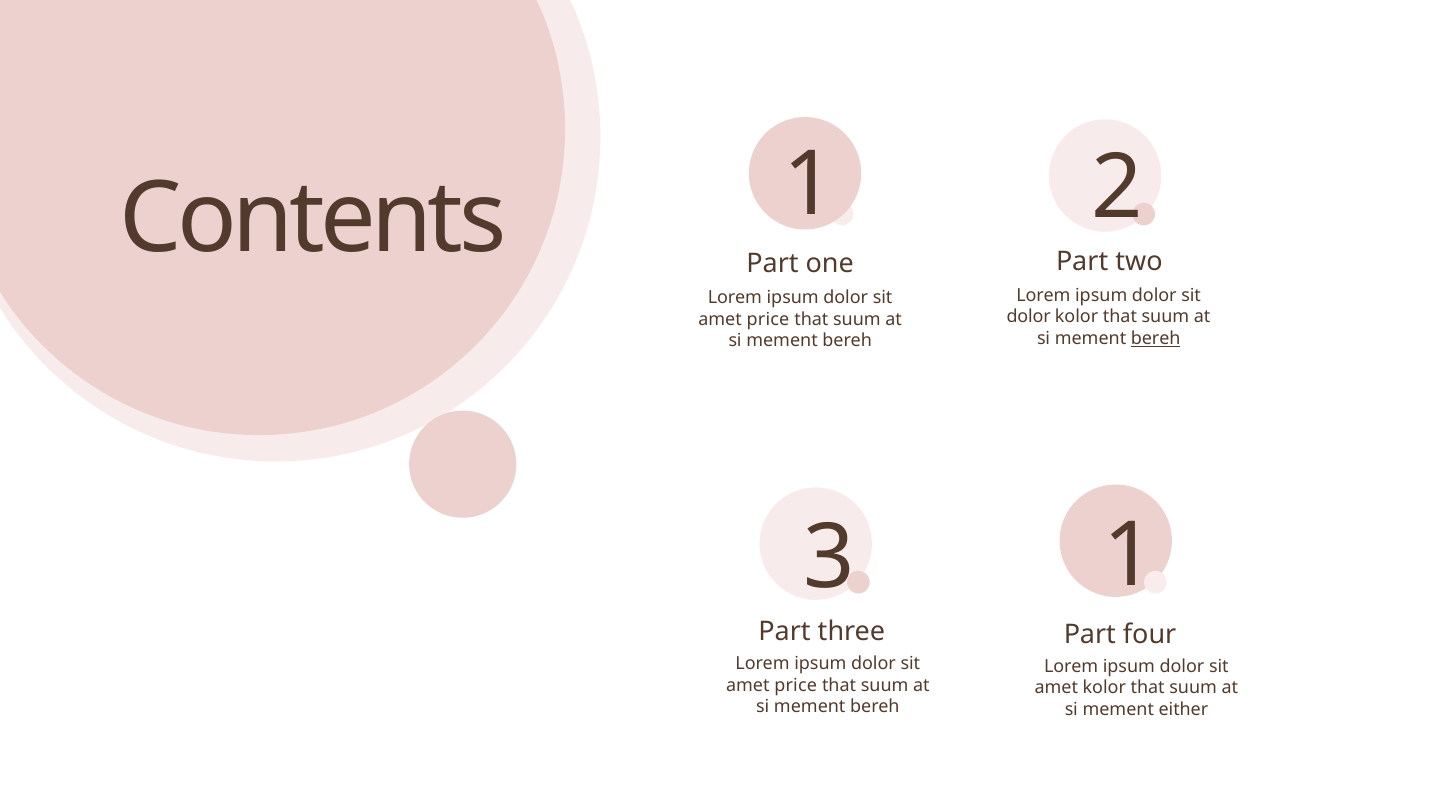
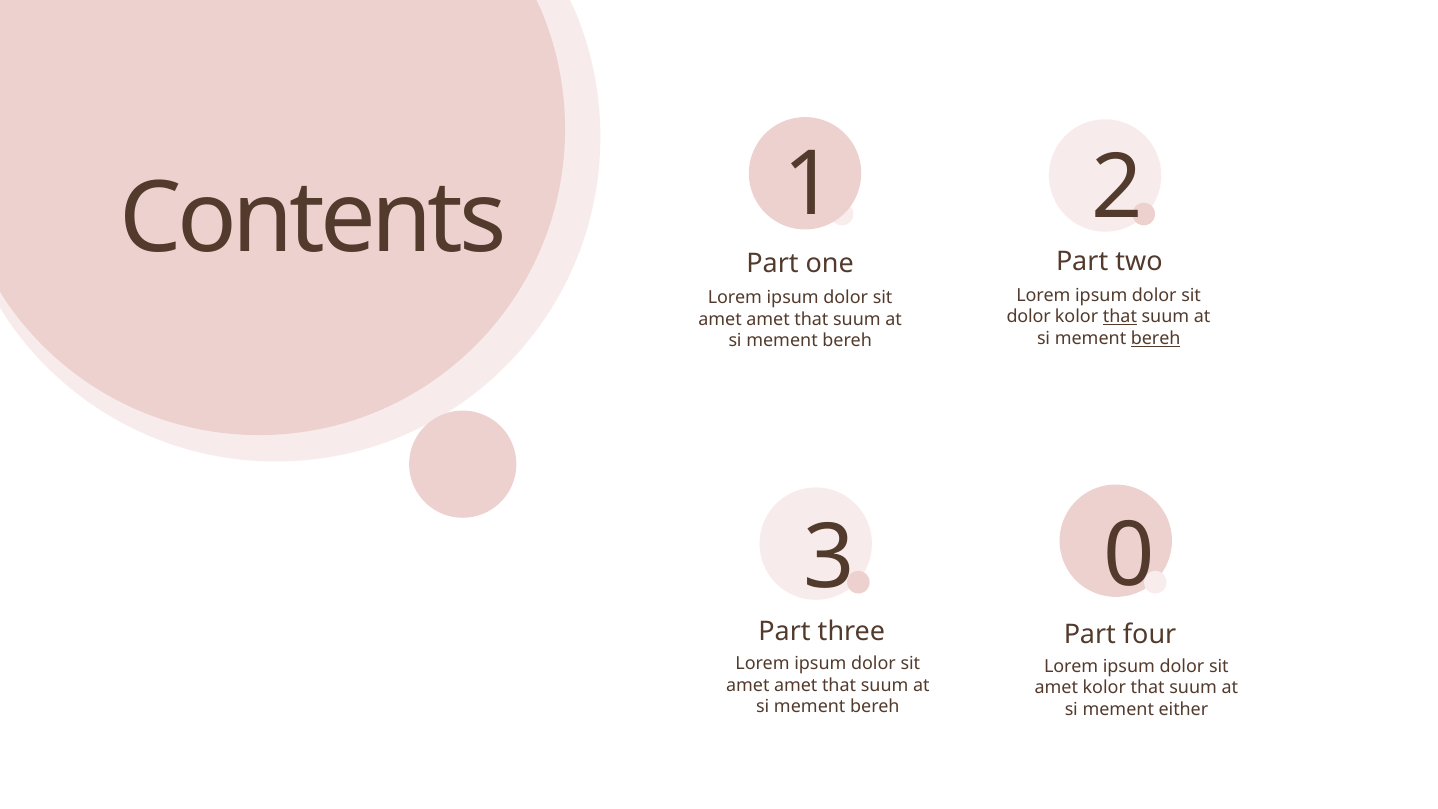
that at (1120, 317) underline: none -> present
price at (768, 319): price -> amet
3 1: 1 -> 0
price at (796, 685): price -> amet
